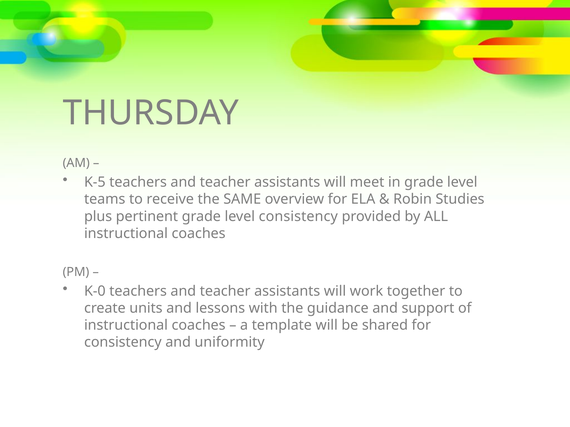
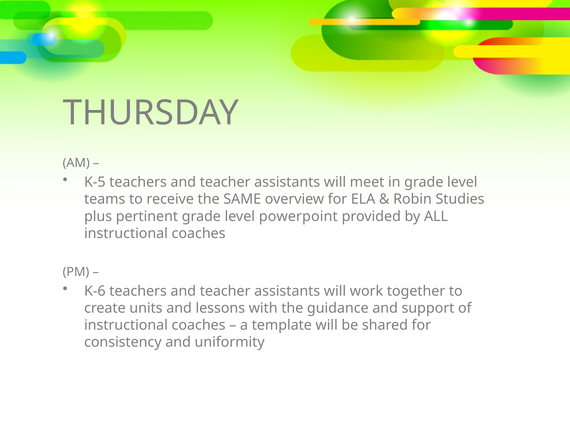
level consistency: consistency -> powerpoint
K-0: K-0 -> K-6
